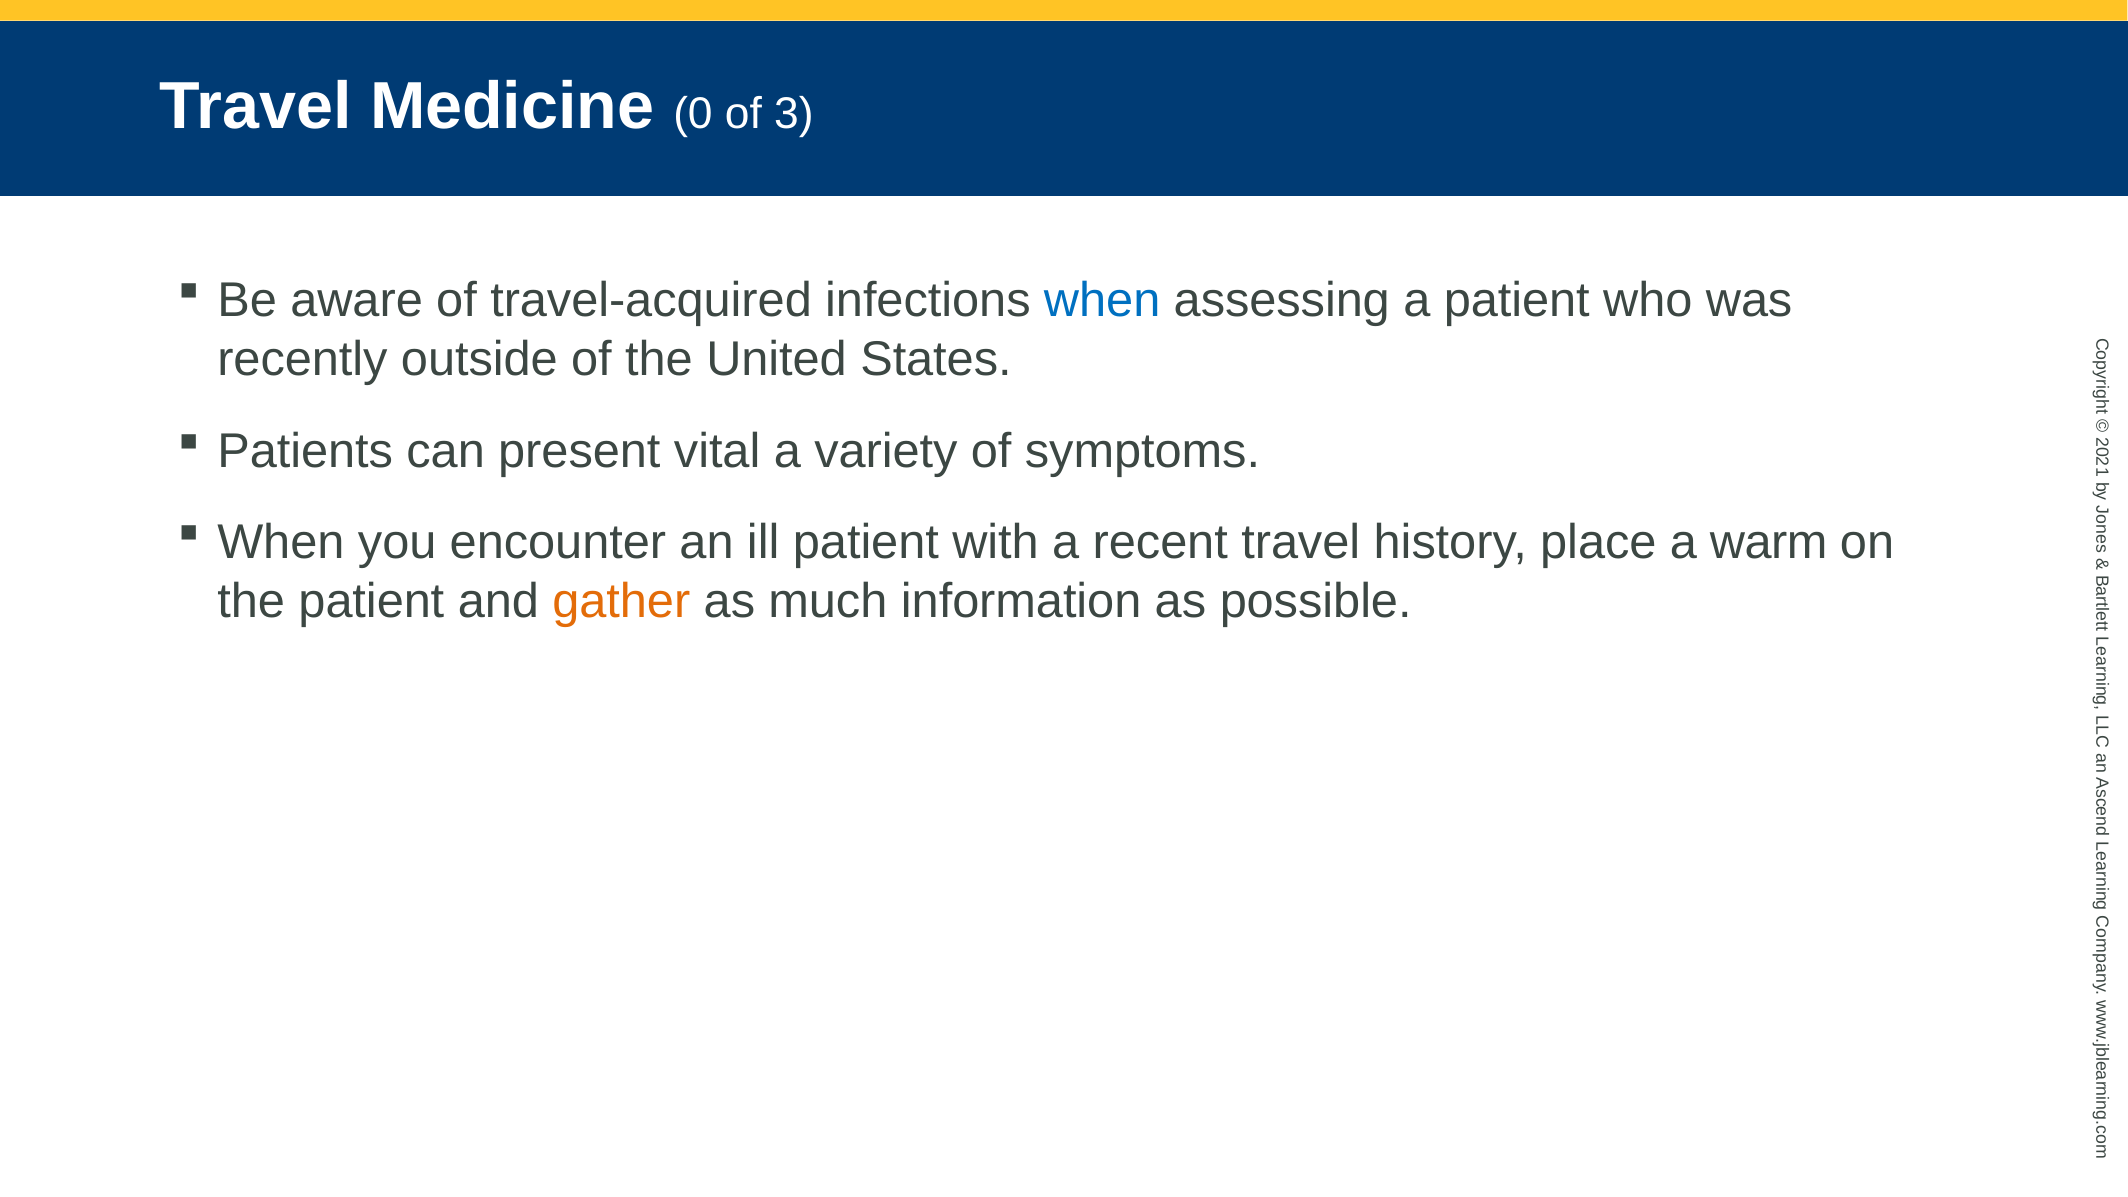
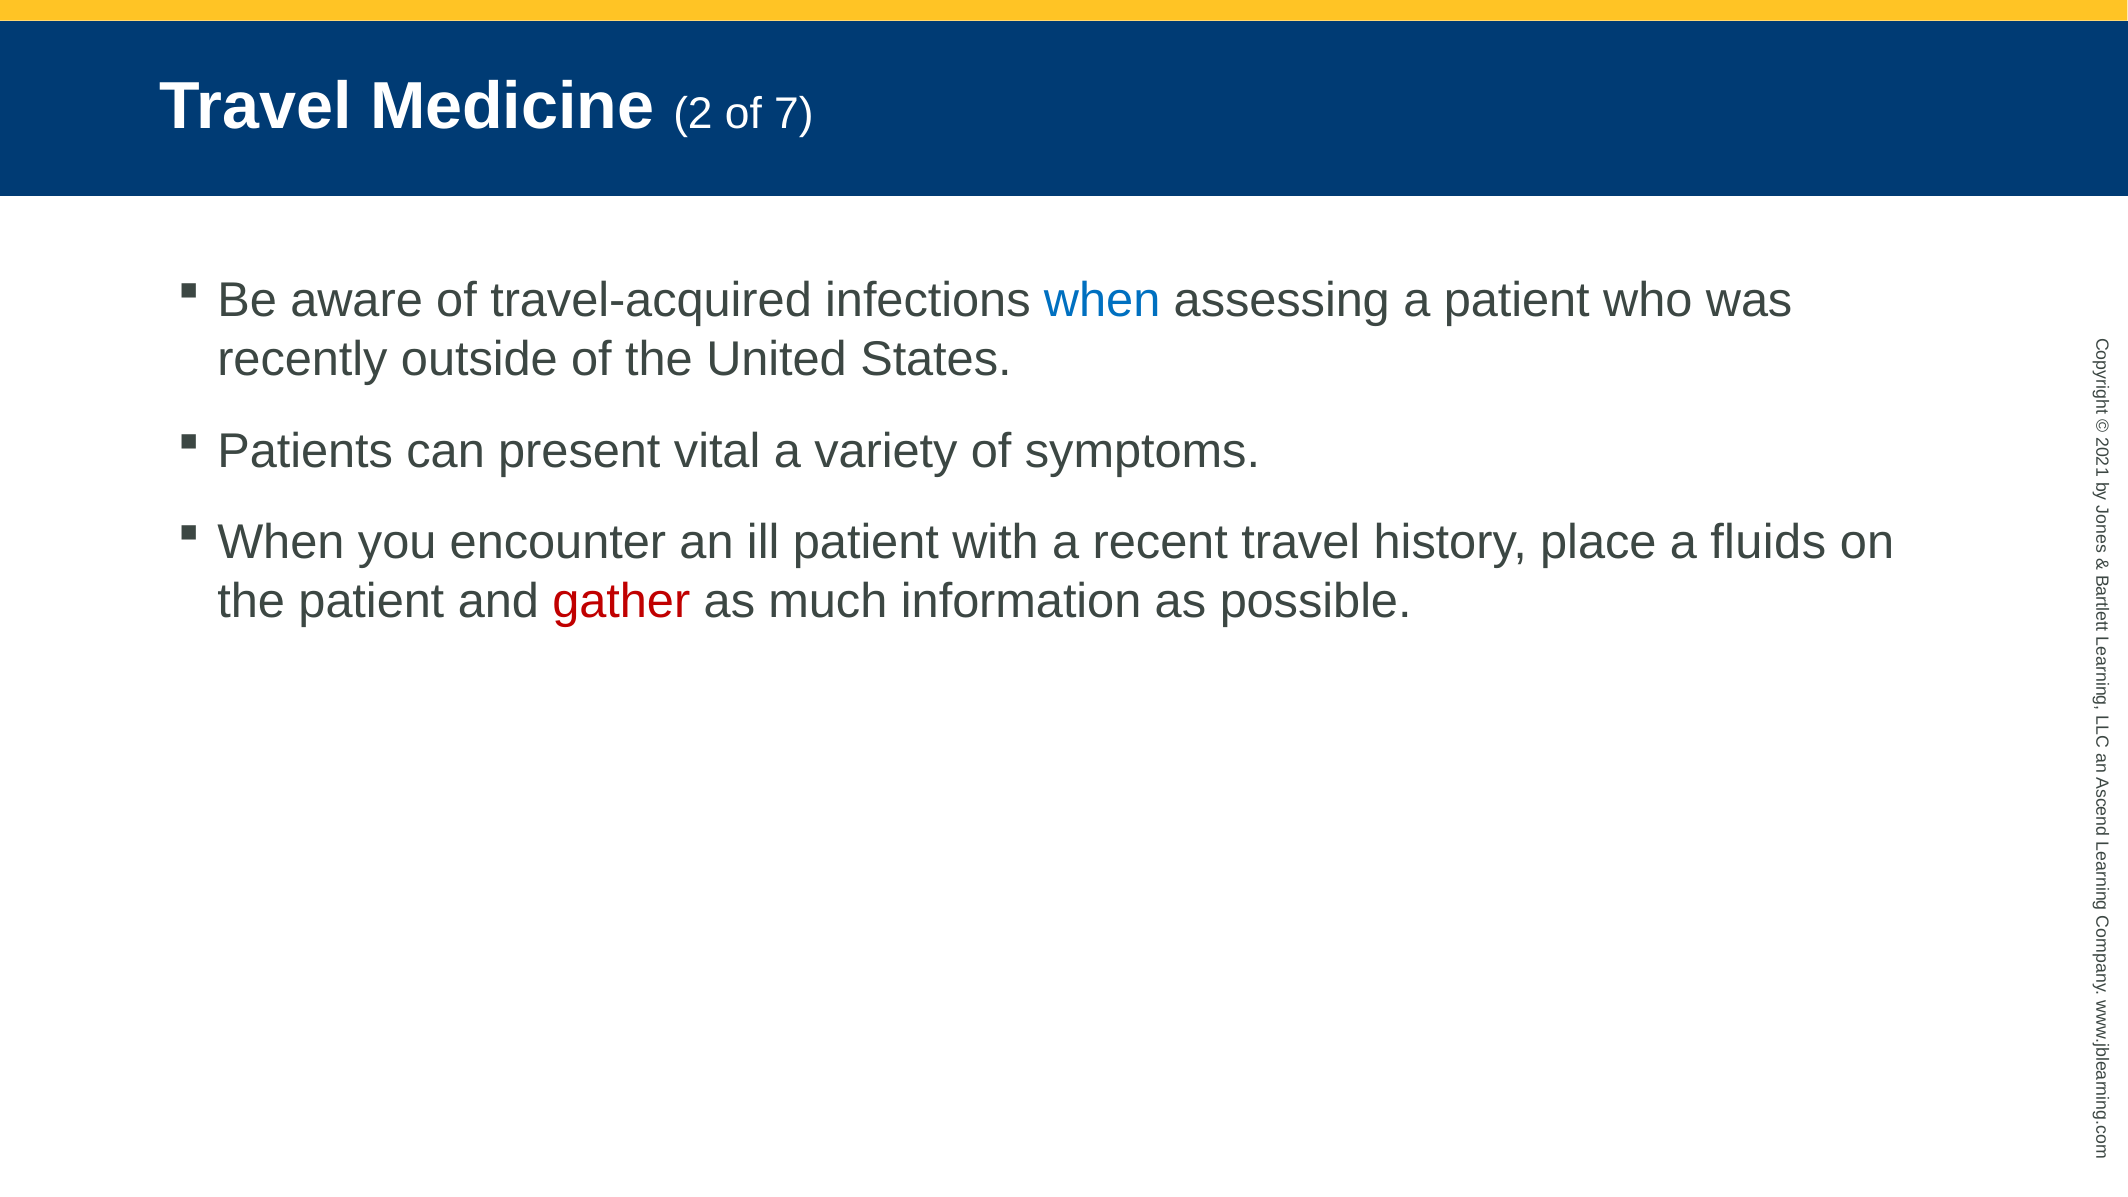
Medicine 0: 0 -> 2
3: 3 -> 7
warm: warm -> fluids
gather colour: orange -> red
